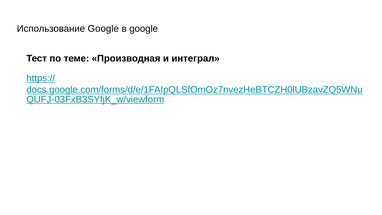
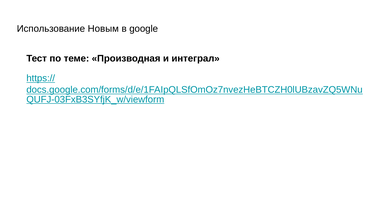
Использование Google: Google -> Новым
